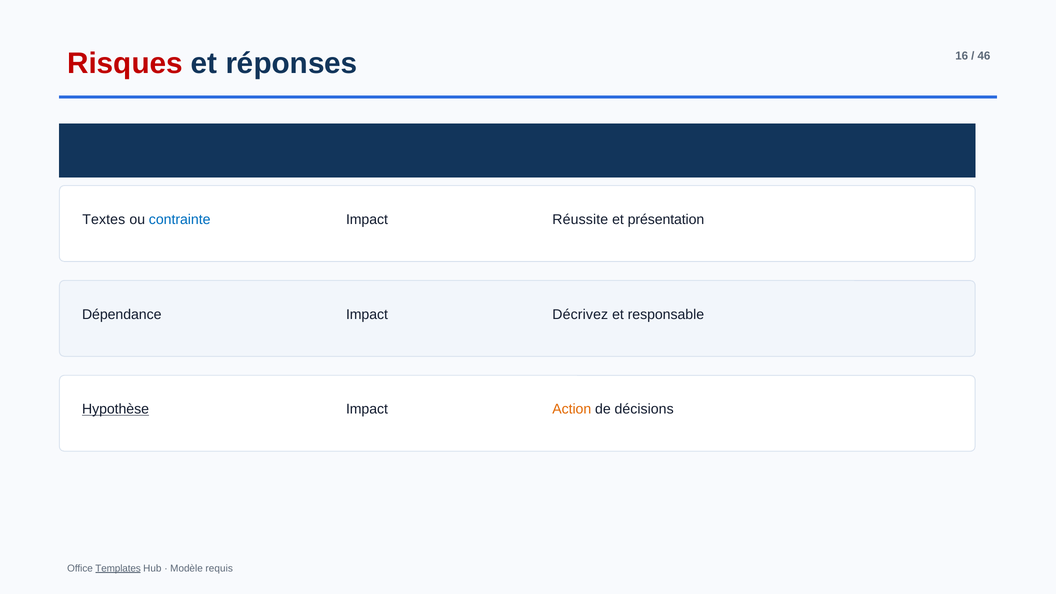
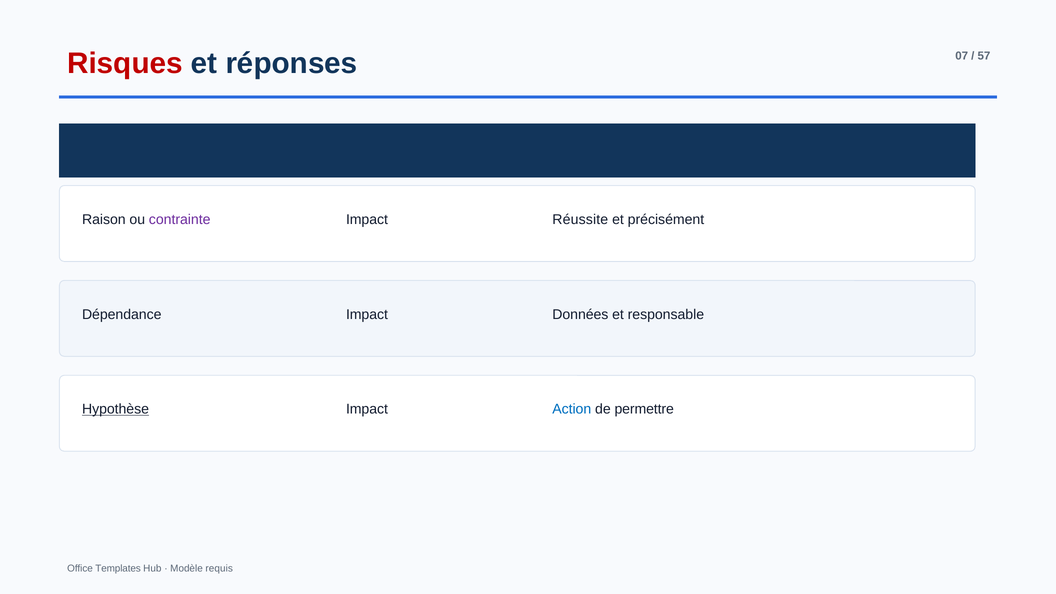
16: 16 -> 07
46: 46 -> 57
Textes: Textes -> Raison
contrainte colour: blue -> purple
présentation: présentation -> précisément
Décrivez: Décrivez -> Données
Action colour: orange -> blue
décisions: décisions -> permettre
Templates underline: present -> none
